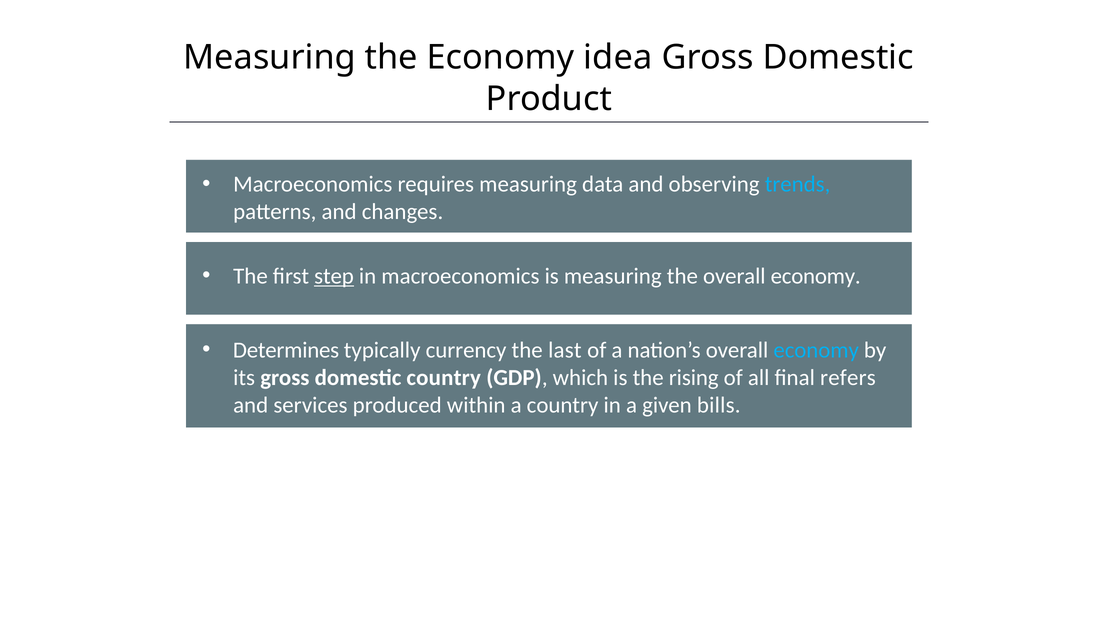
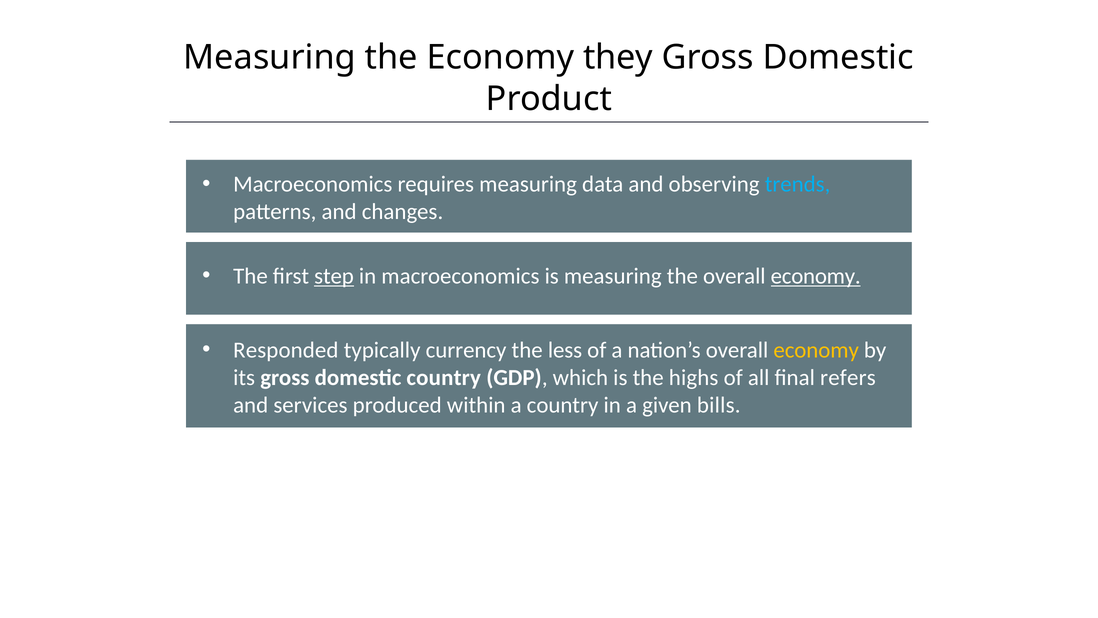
idea: idea -> they
economy at (816, 276) underline: none -> present
Determines: Determines -> Responded
last: last -> less
economy at (816, 350) colour: light blue -> yellow
rising: rising -> highs
